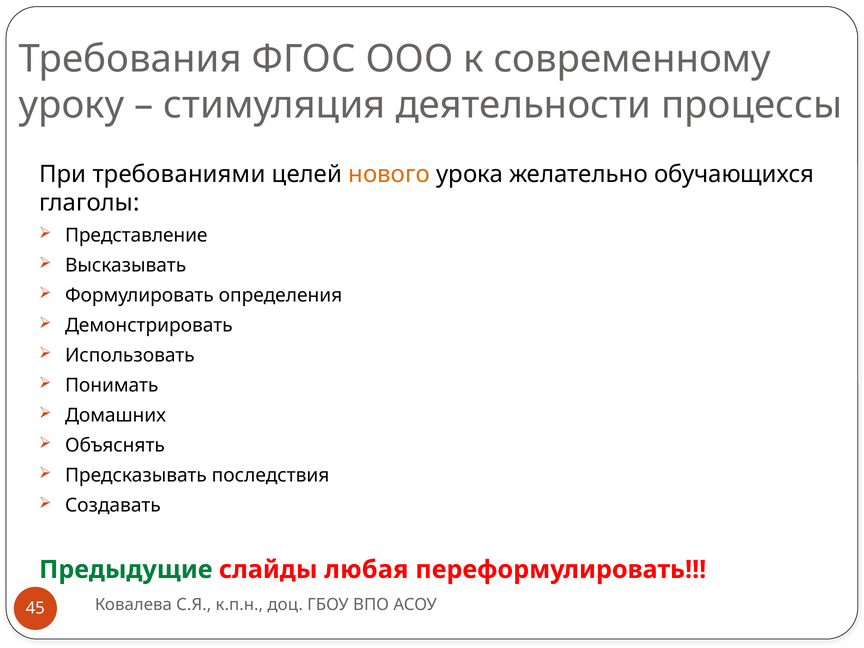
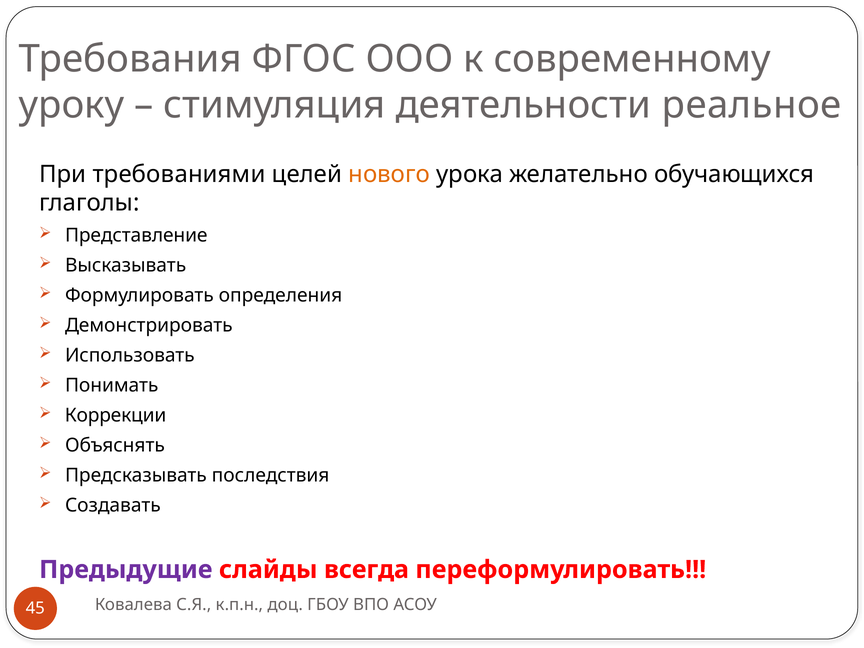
процессы: процессы -> реальное
Домашних: Домашних -> Коррекции
Предыдущие colour: green -> purple
любая: любая -> всегда
